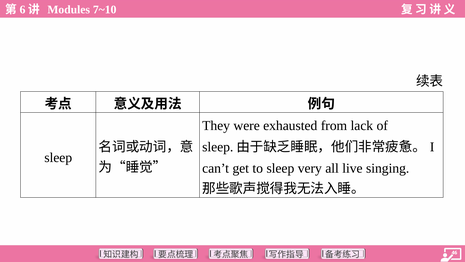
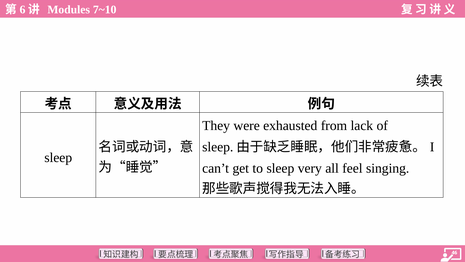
live: live -> feel
